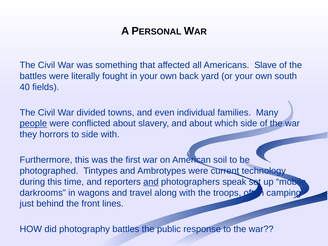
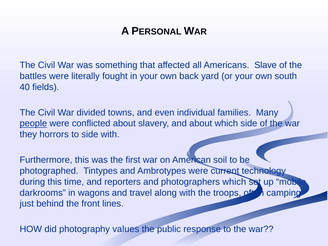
and at (151, 182) underline: present -> none
photographers speak: speak -> which
photography battles: battles -> values
